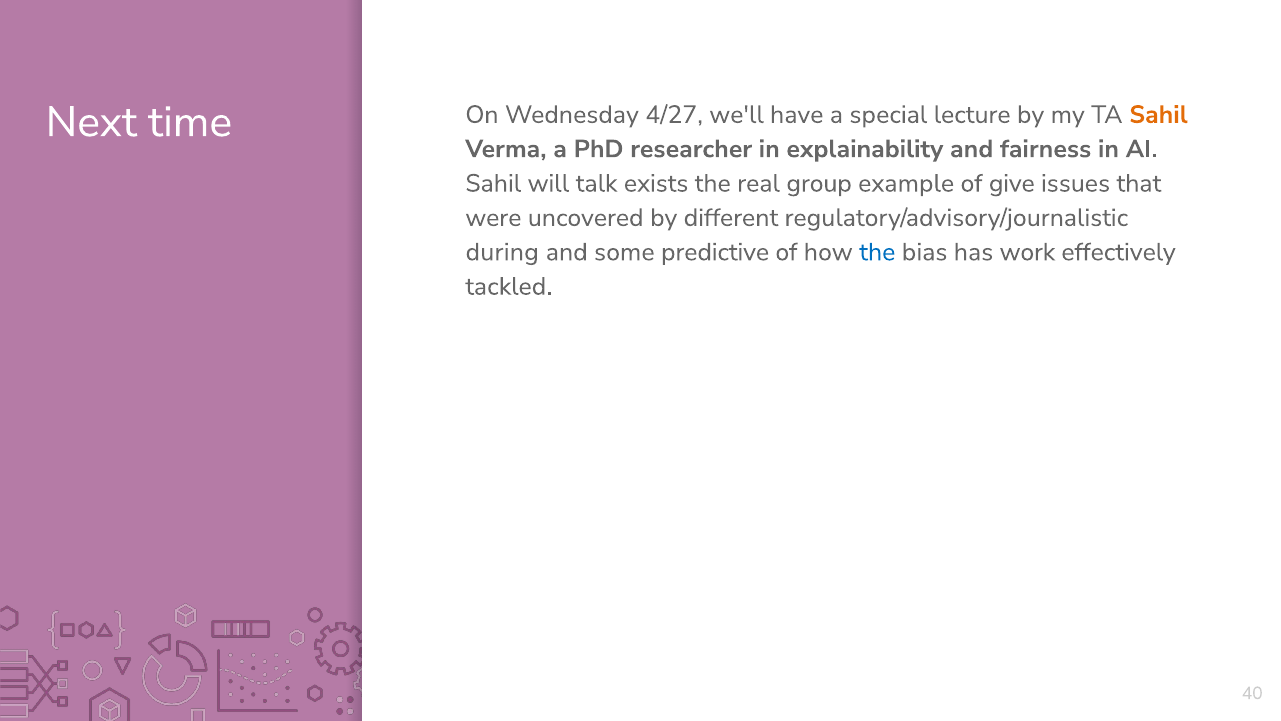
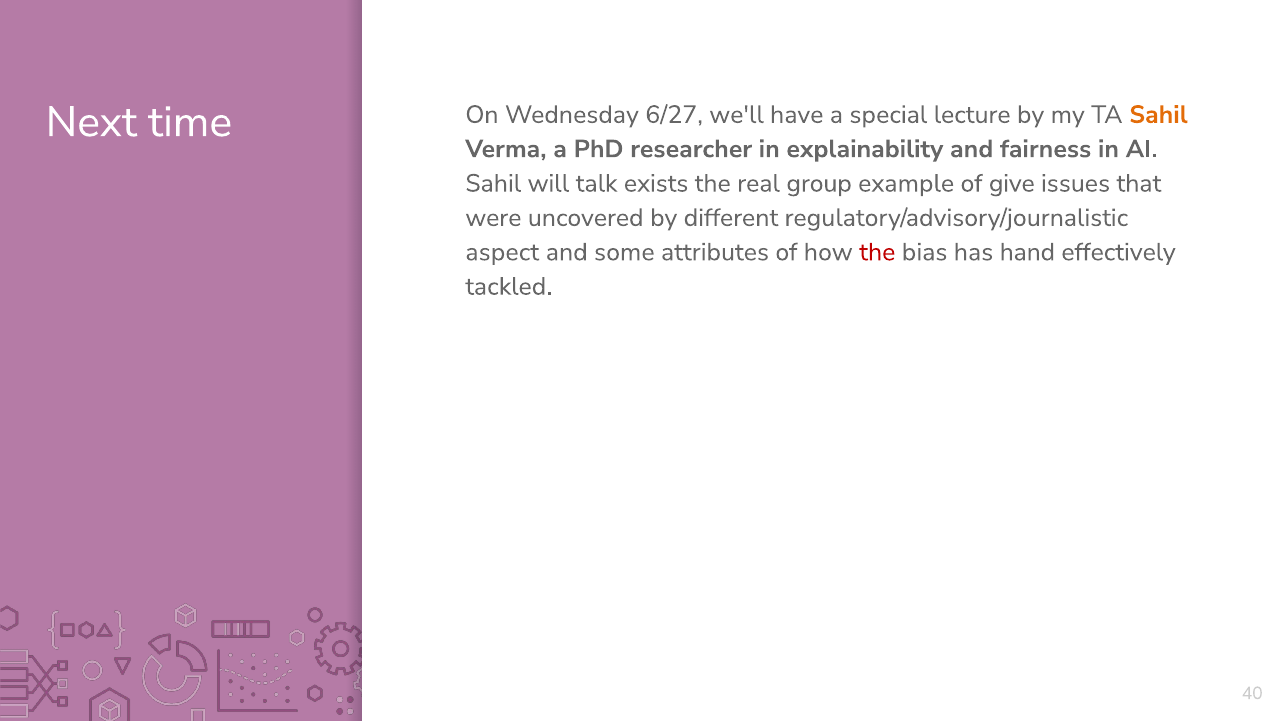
4/27: 4/27 -> 6/27
during: during -> aspect
predictive: predictive -> attributes
the at (877, 252) colour: blue -> red
work: work -> hand
